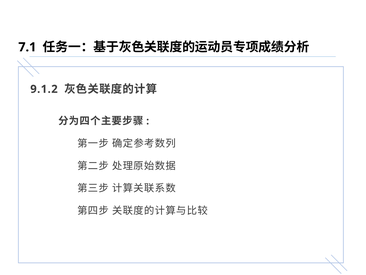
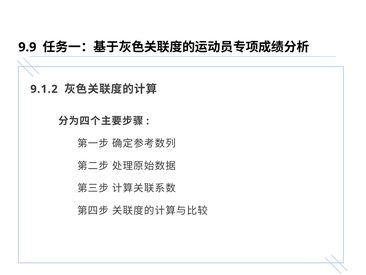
7.1: 7.1 -> 9.9
